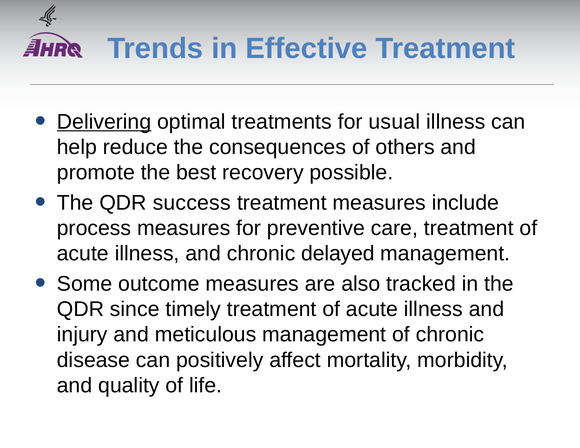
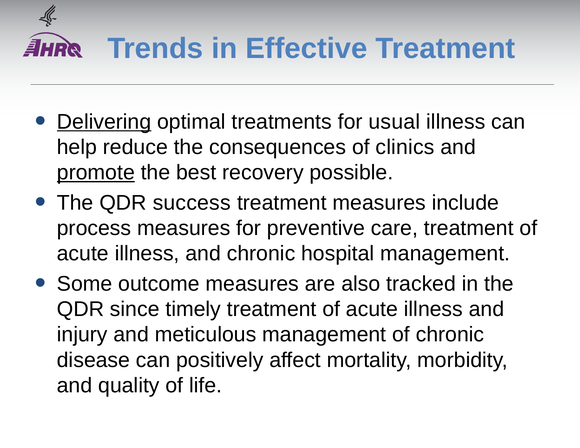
others: others -> clinics
promote underline: none -> present
delayed: delayed -> hospital
